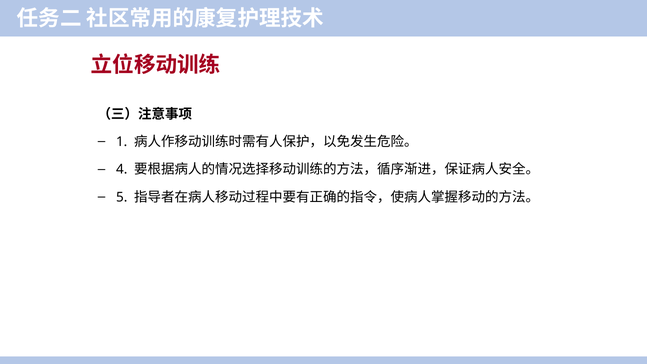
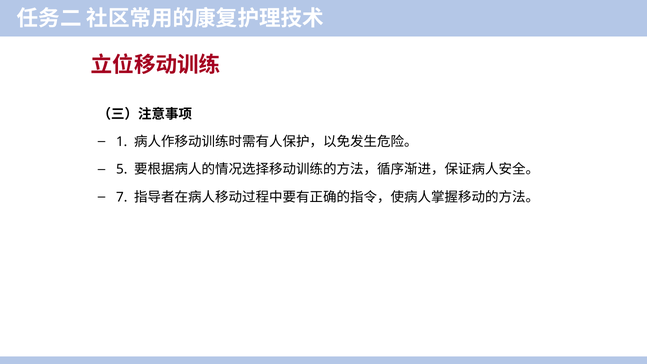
4: 4 -> 5
5: 5 -> 7
